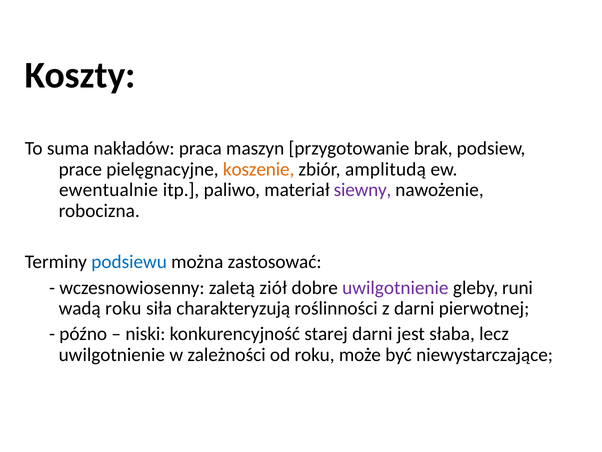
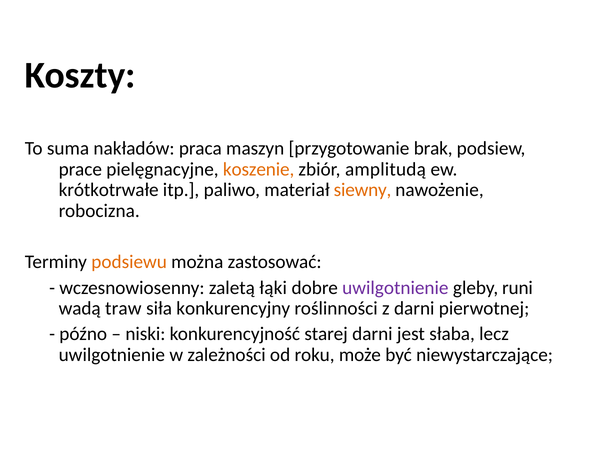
ewentualnie: ewentualnie -> krótkotrwałe
siewny colour: purple -> orange
podsiewu colour: blue -> orange
ziół: ziół -> łąki
wadą roku: roku -> traw
charakteryzują: charakteryzują -> konkurencyjny
